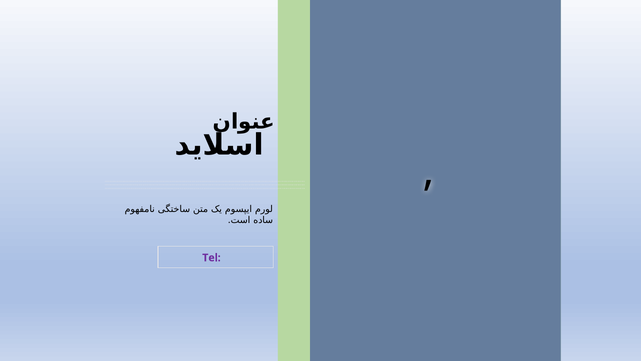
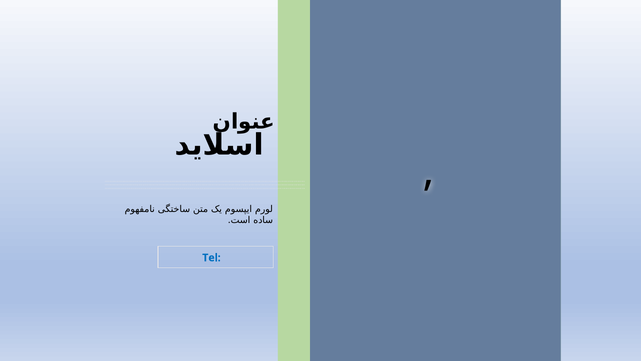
Tel colour: purple -> blue
